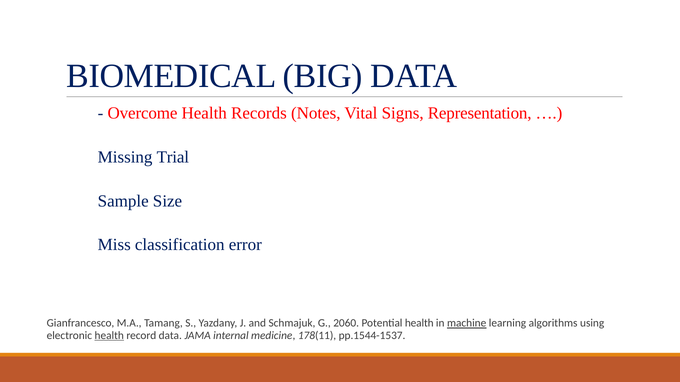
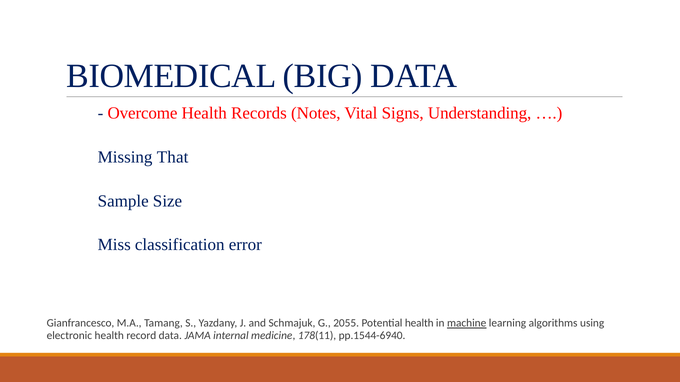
Representation: Representation -> Understanding
Trial: Trial -> That
2060: 2060 -> 2055
health at (109, 336) underline: present -> none
pp.1544-1537: pp.1544-1537 -> pp.1544-6940
